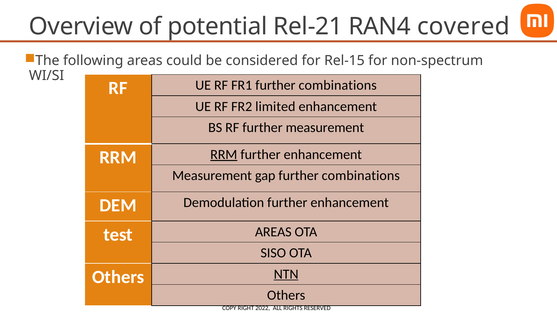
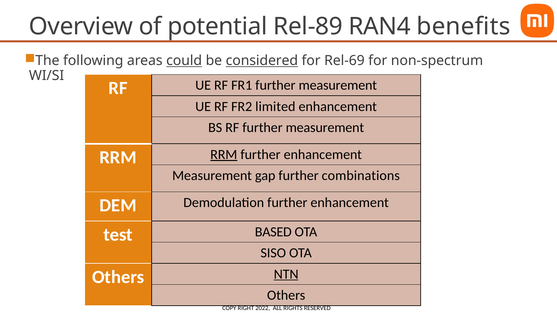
Rel-21: Rel-21 -> Rel-89
covered: covered -> benefits
could underline: none -> present
considered underline: none -> present
Rel-15: Rel-15 -> Rel-69
FR1 further combinations: combinations -> measurement
test AREAS: AREAS -> BASED
